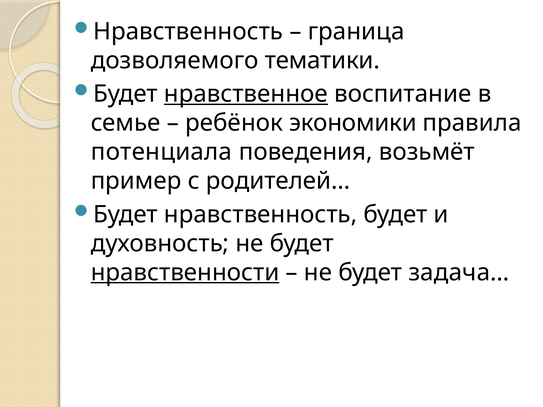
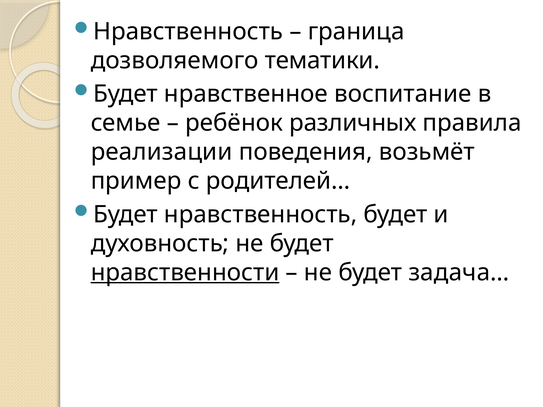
нравственное underline: present -> none
экономики: экономики -> различных
потенциала: потенциала -> реализации
